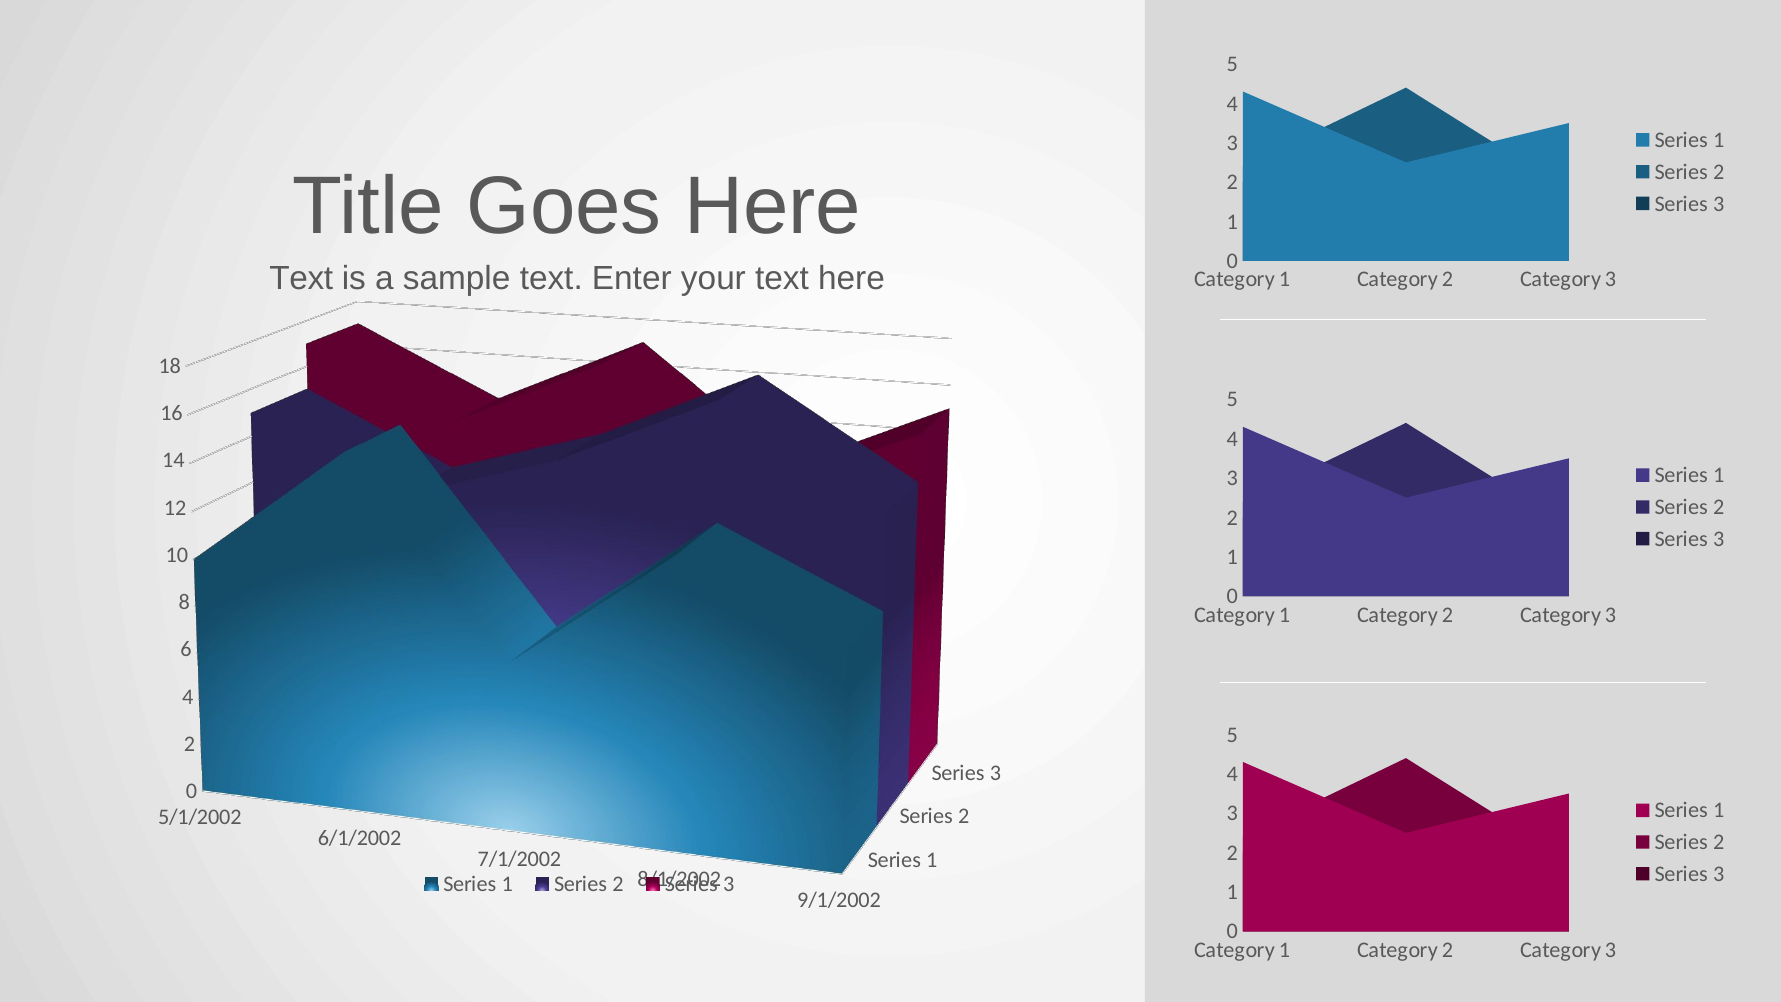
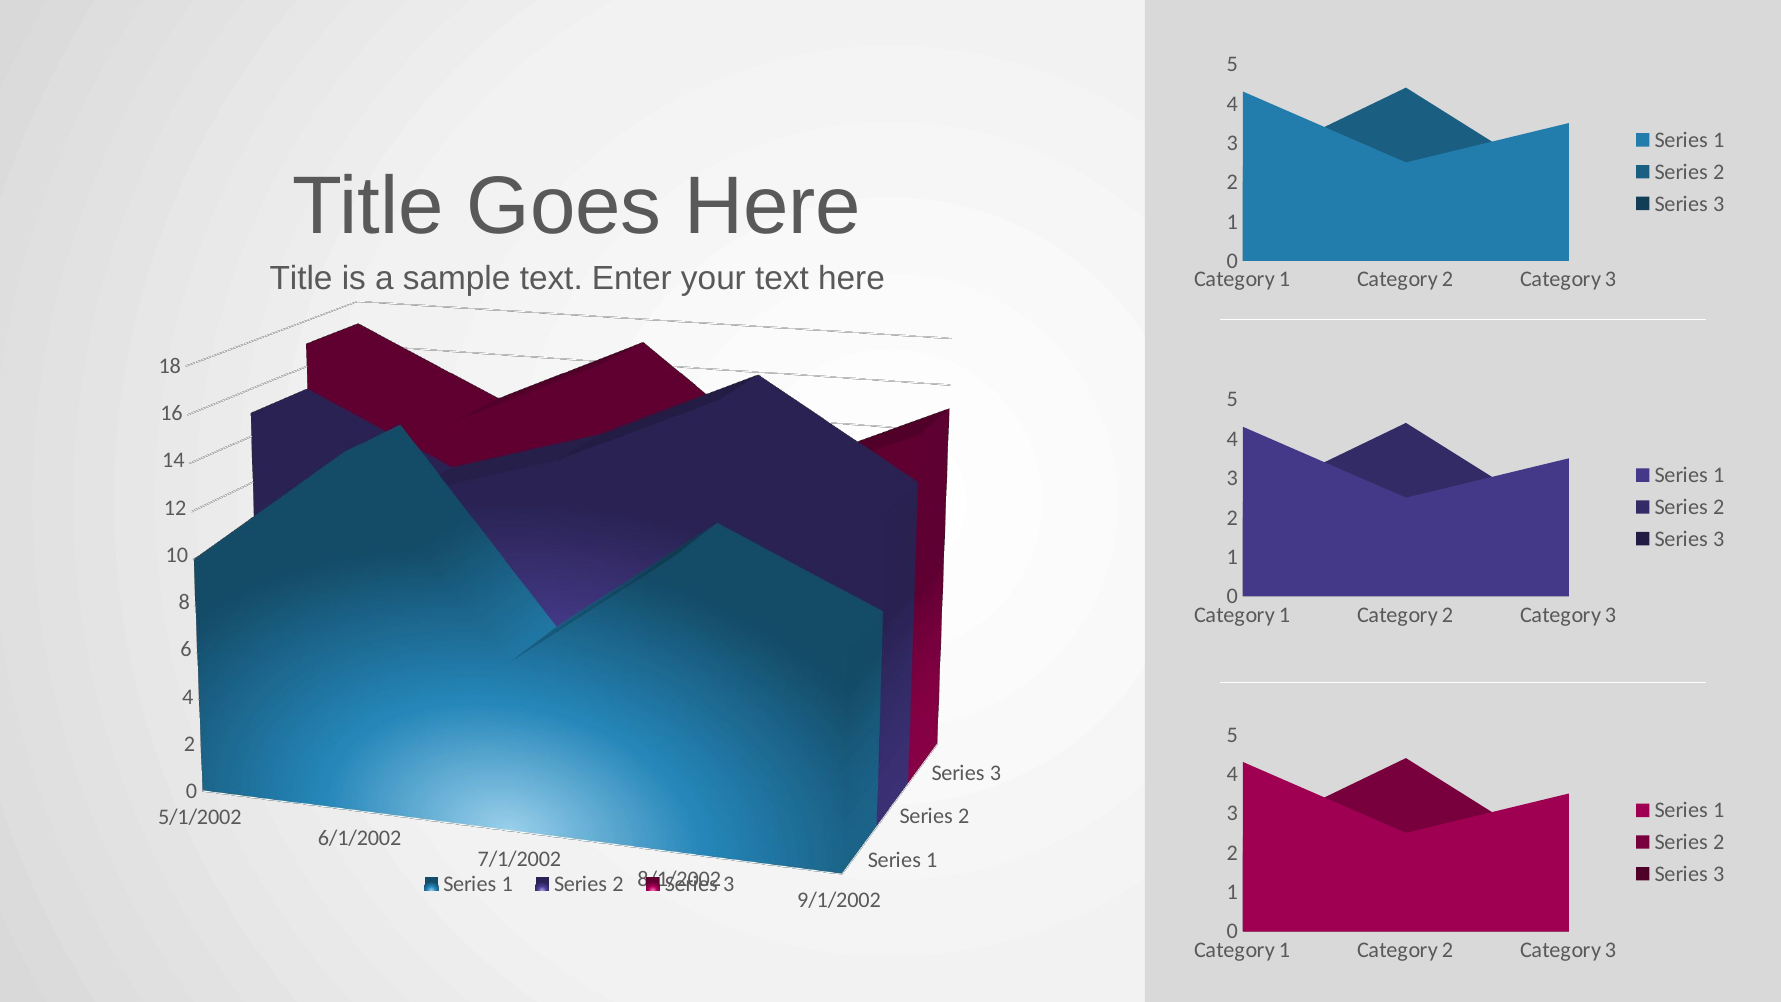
Text at (301, 279): Text -> Title
